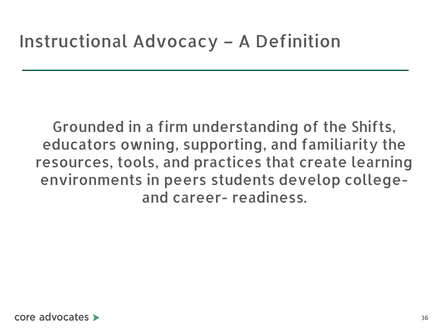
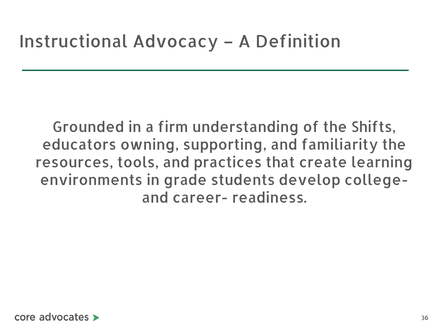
peers: peers -> grade
